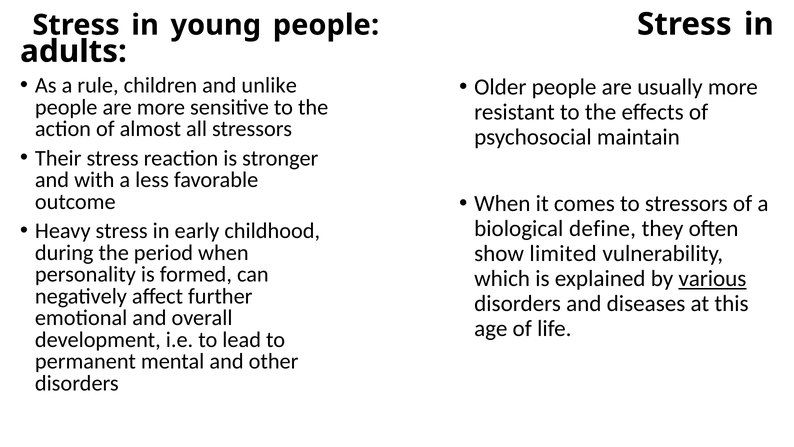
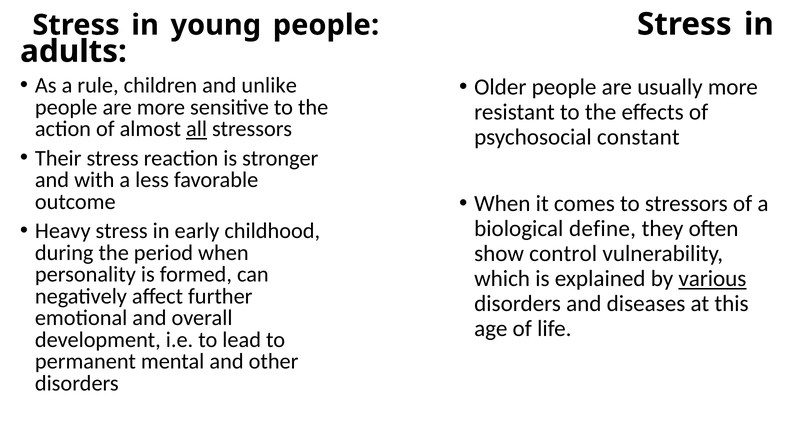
all underline: none -> present
maintain: maintain -> constant
limited: limited -> control
